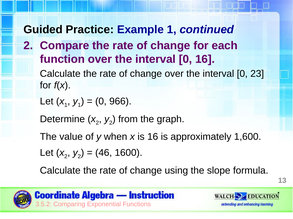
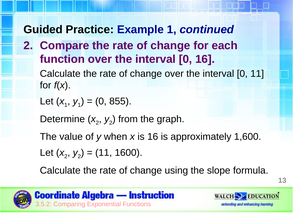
0 23: 23 -> 11
966: 966 -> 855
46 at (104, 153): 46 -> 11
